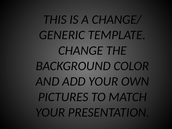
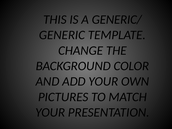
CHANGE/: CHANGE/ -> GENERIC/
